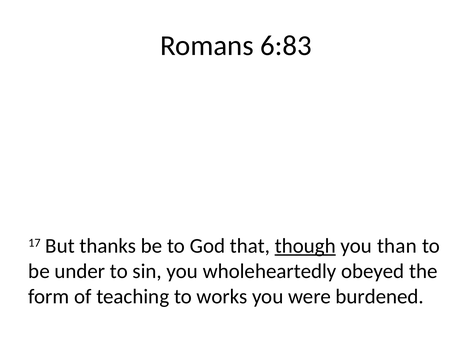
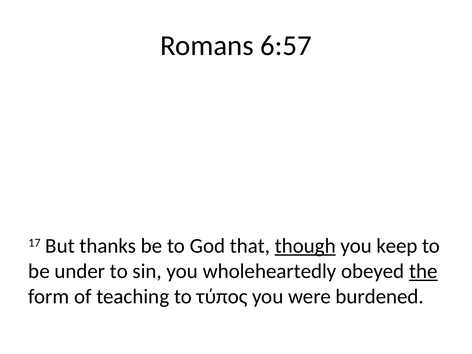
6:83: 6:83 -> 6:57
than: than -> keep
the underline: none -> present
works: works -> τύπος
